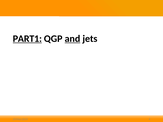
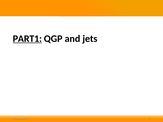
and underline: present -> none
